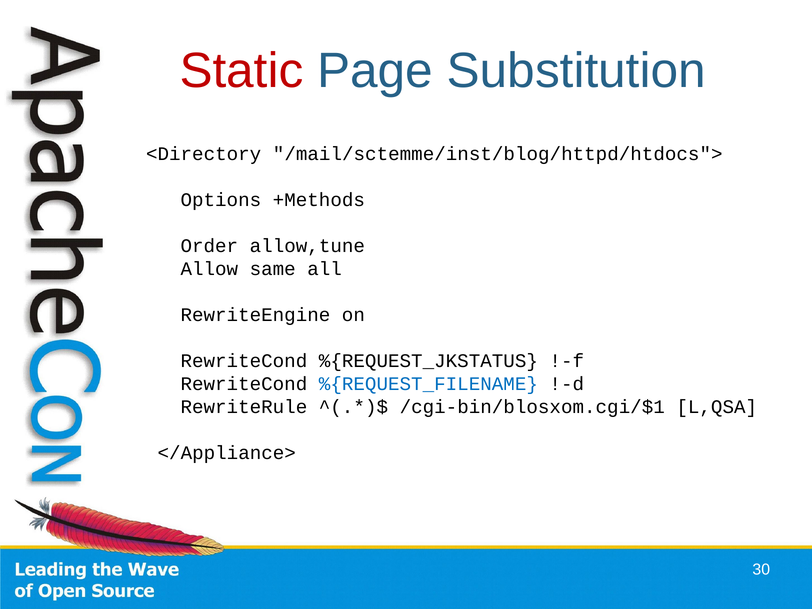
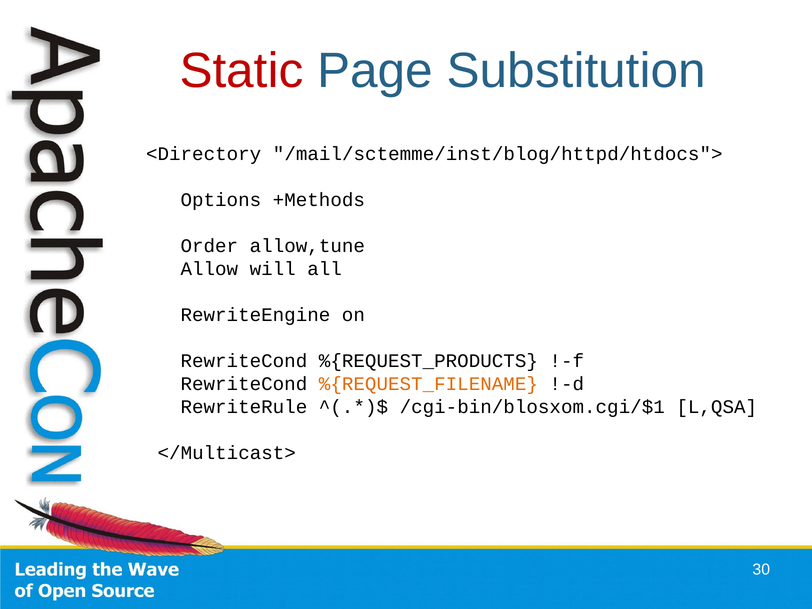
same: same -> will
%{REQUEST_JKSTATUS: %{REQUEST_JKSTATUS -> %{REQUEST_PRODUCTS
%{REQUEST_FILENAME colour: blue -> orange
</Appliance>: </Appliance> -> </Multicast>
